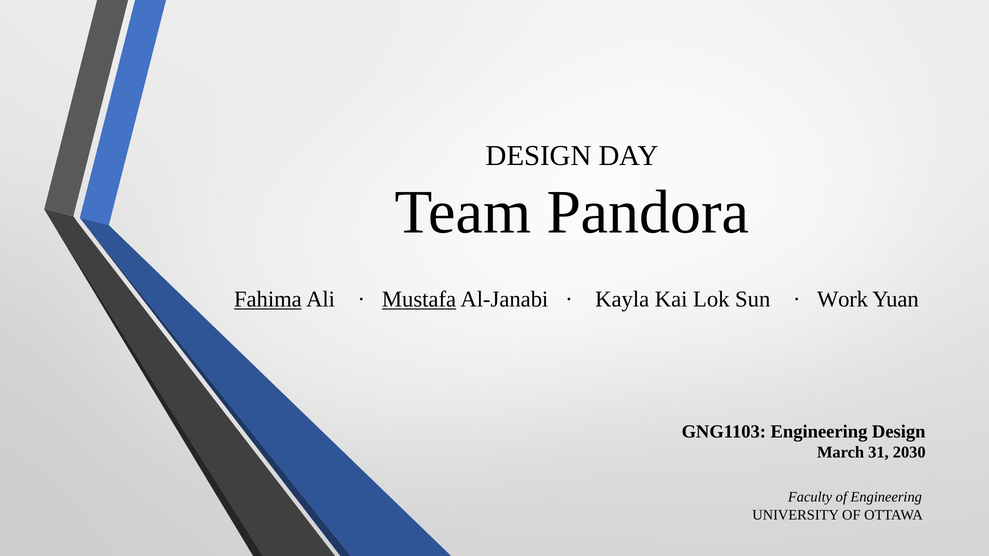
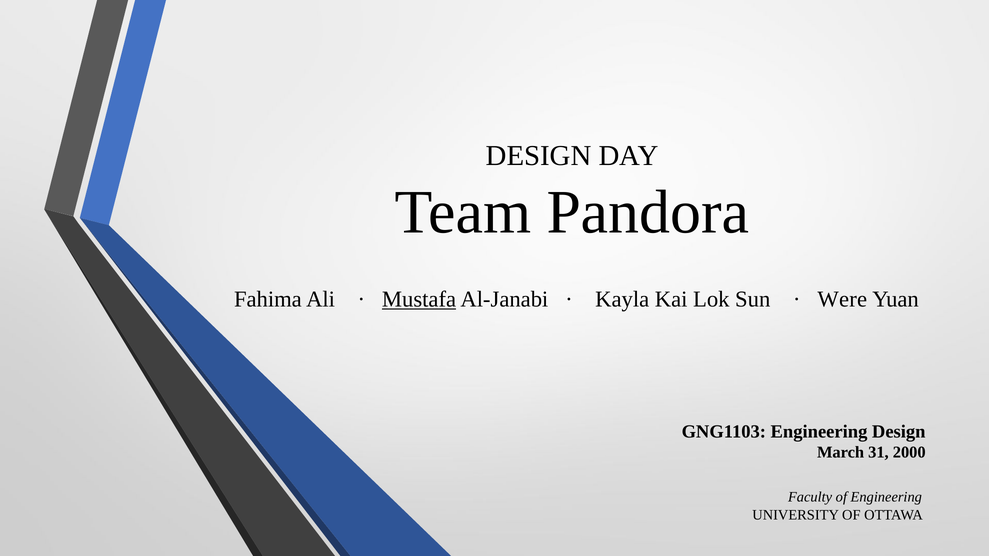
Fahima underline: present -> none
Work: Work -> Were
2030: 2030 -> 2000
